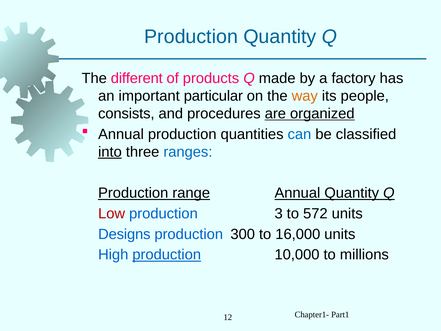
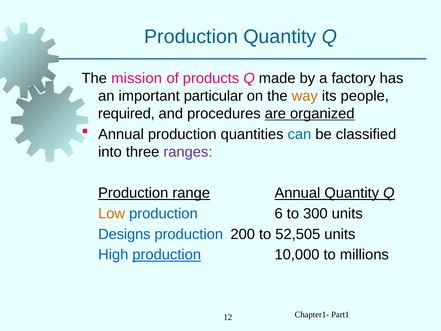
different: different -> mission
consists: consists -> required
into underline: present -> none
ranges colour: blue -> purple
Low colour: red -> orange
3: 3 -> 6
572: 572 -> 300
300: 300 -> 200
16,000: 16,000 -> 52,505
